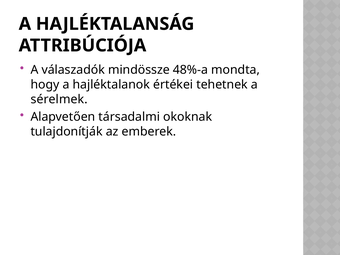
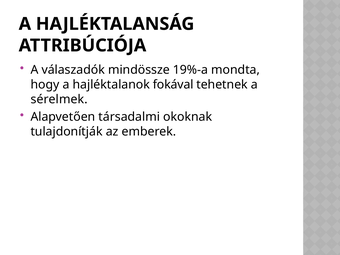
48%-a: 48%-a -> 19%-a
értékei: értékei -> fokával
